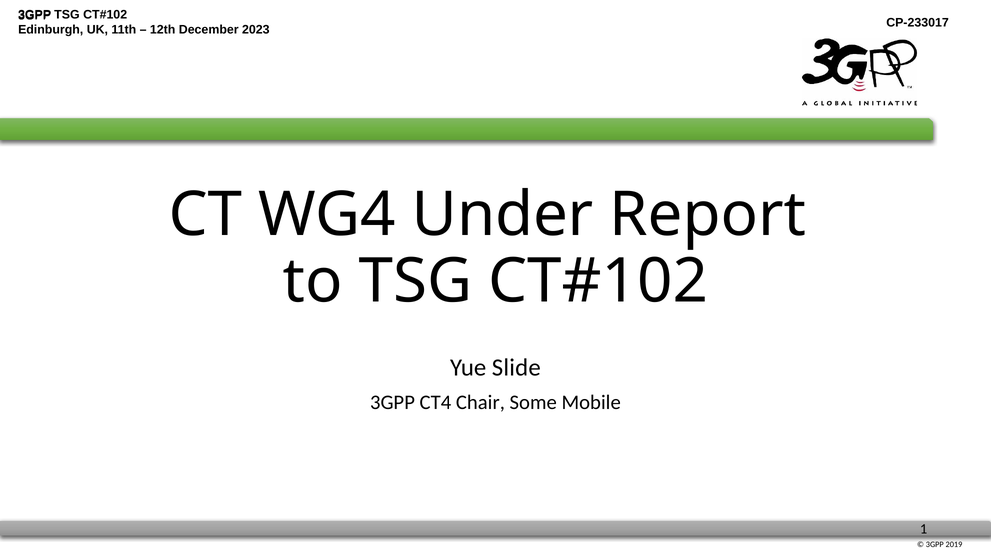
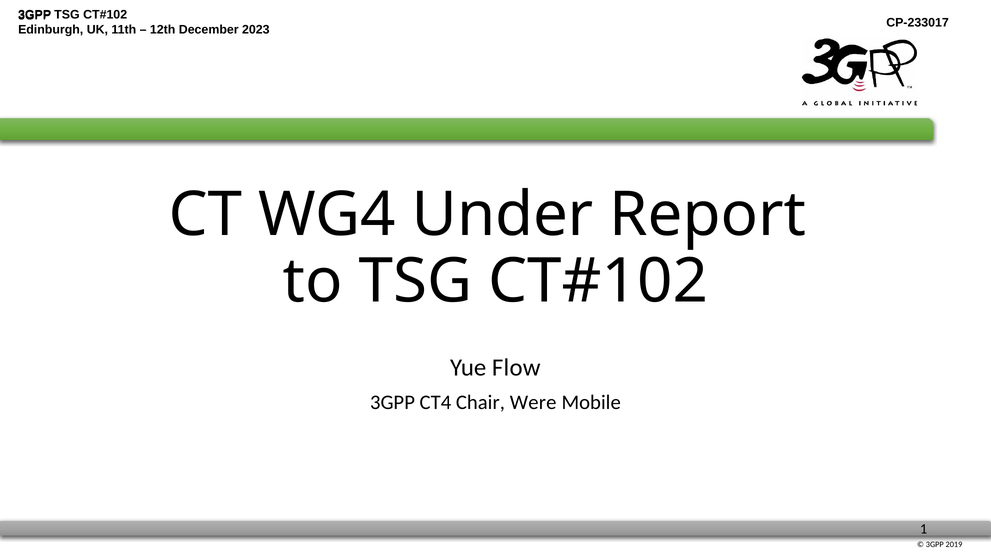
Slide: Slide -> Flow
Some: Some -> Were
